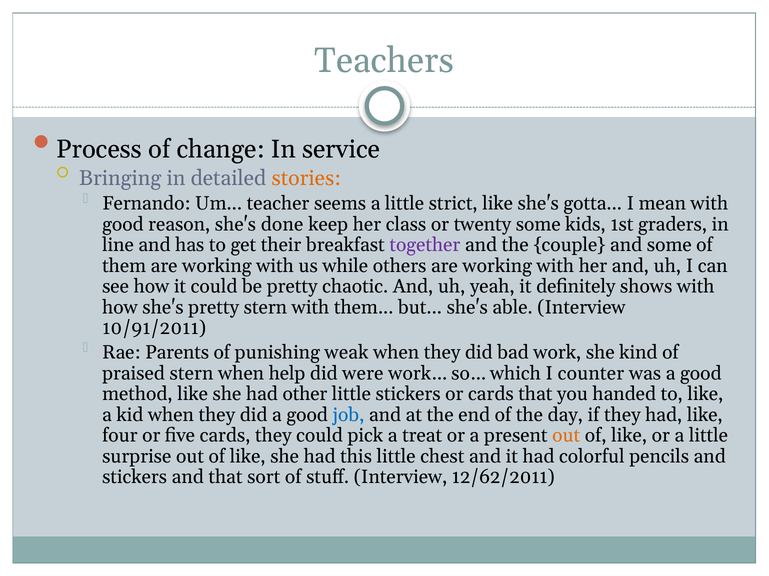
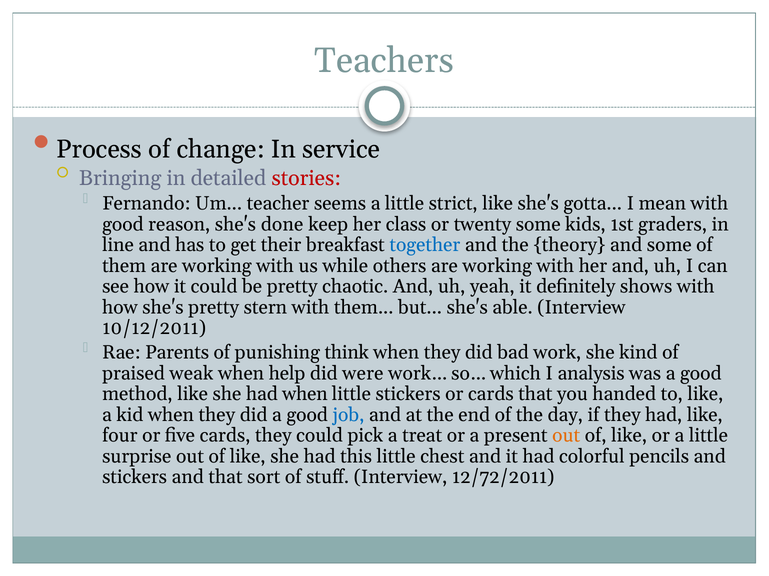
stories colour: orange -> red
together colour: purple -> blue
couple: couple -> theory
10/91/2011: 10/91/2011 -> 10/12/2011
weak: weak -> think
praised stern: stern -> weak
counter: counter -> analysis
had other: other -> when
12/62/2011: 12/62/2011 -> 12/72/2011
